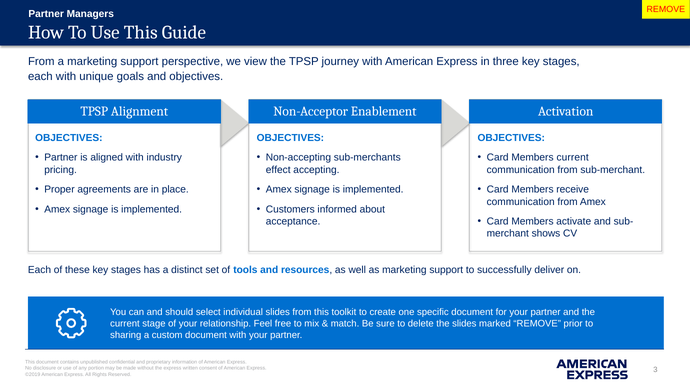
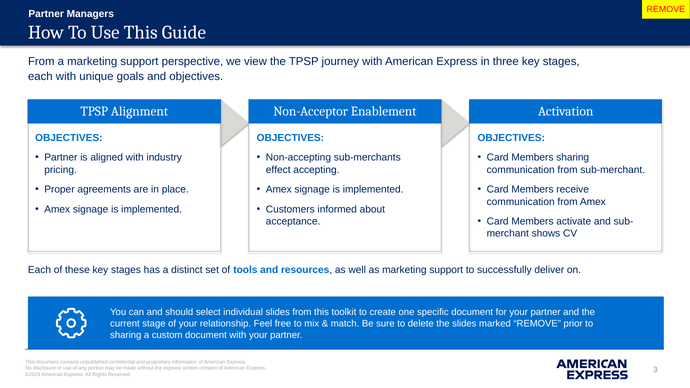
Members current: current -> sharing
